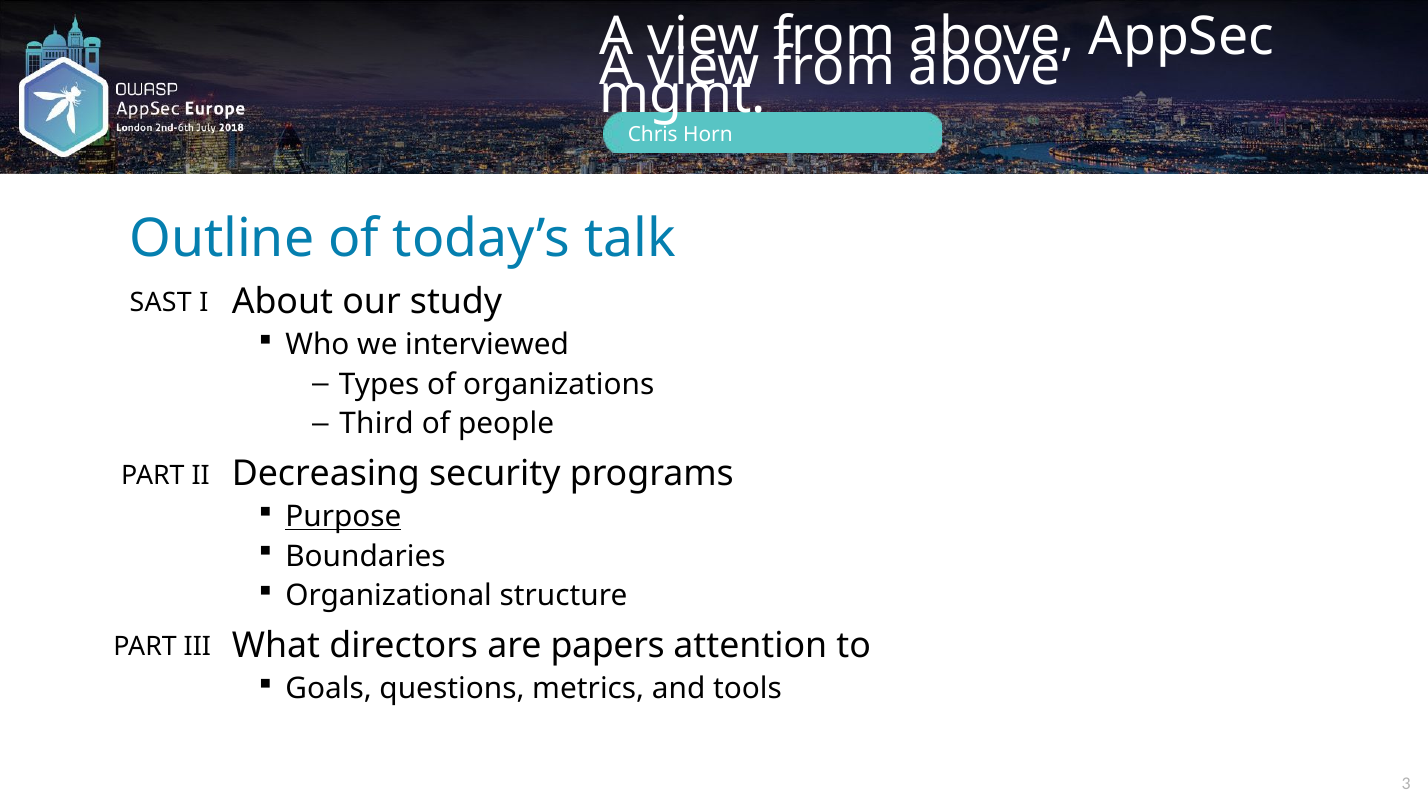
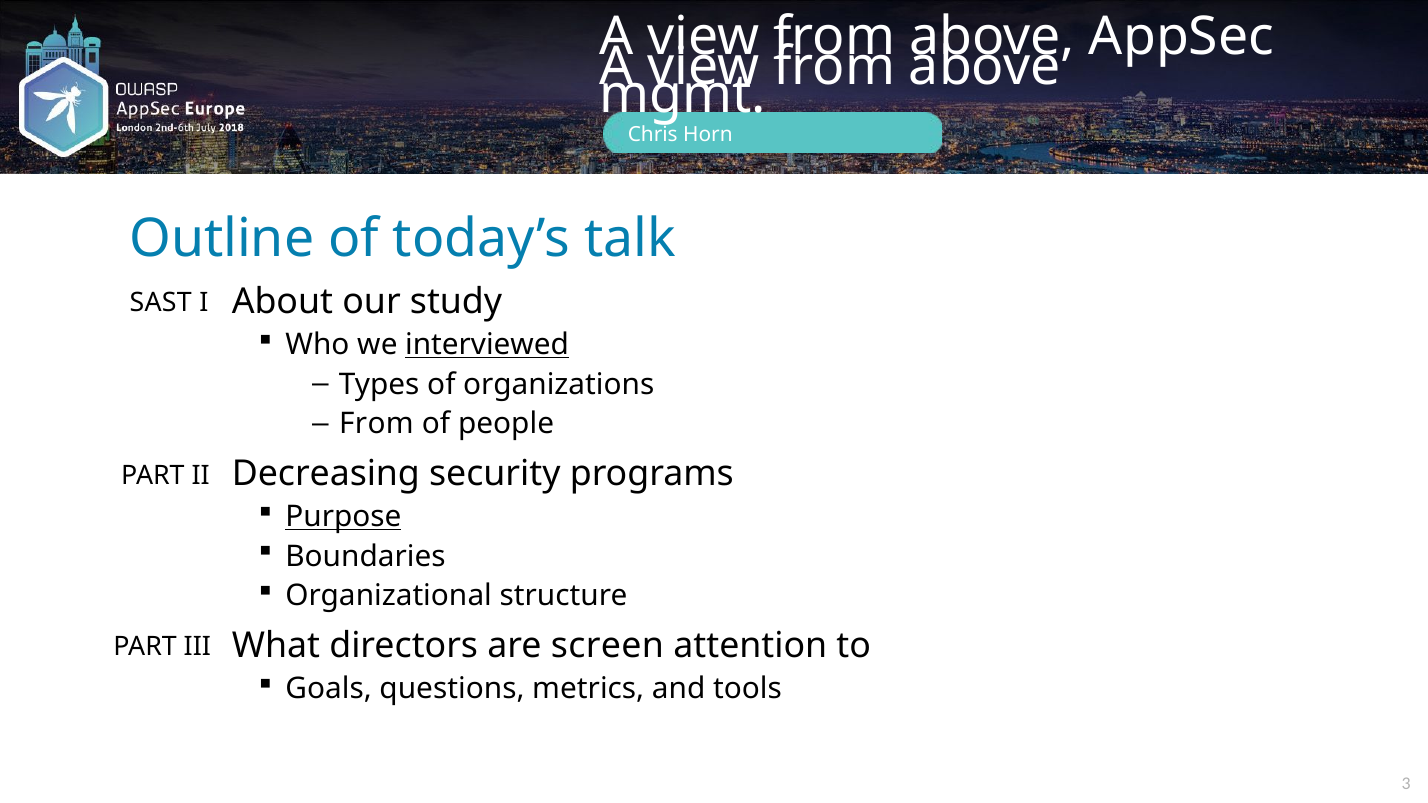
interviewed underline: none -> present
Third at (376, 424): Third -> From
papers: papers -> screen
